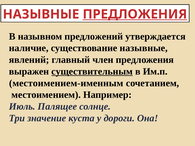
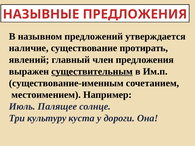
ПРЕДЛОЖЕНИЯ at (135, 14) underline: present -> none
существование назывные: назывные -> протирать
местоимением-именным: местоимением-именным -> существование-именным
значение: значение -> культуру
